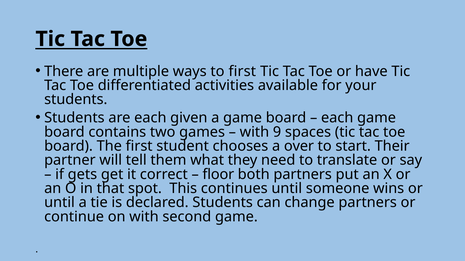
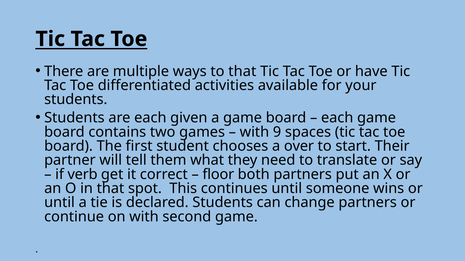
to first: first -> that
gets: gets -> verb
